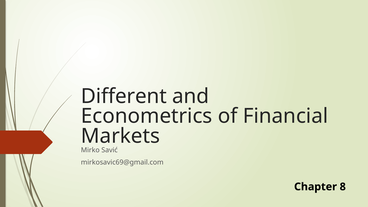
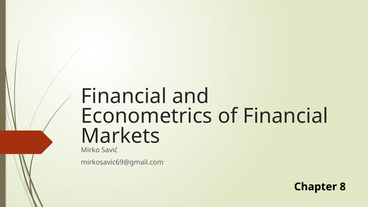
Different at (124, 96): Different -> Financial
